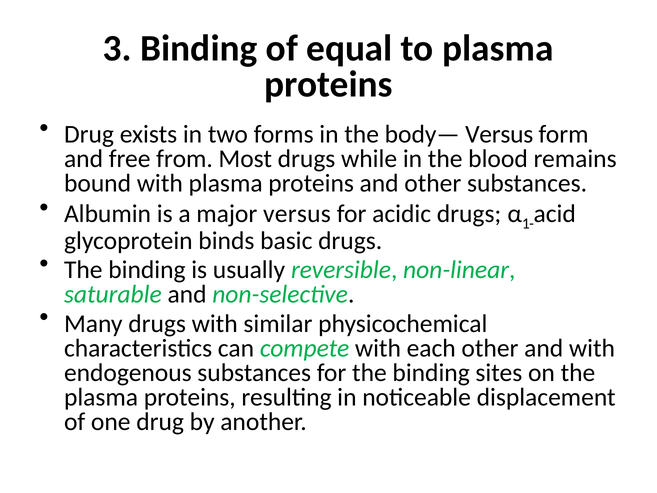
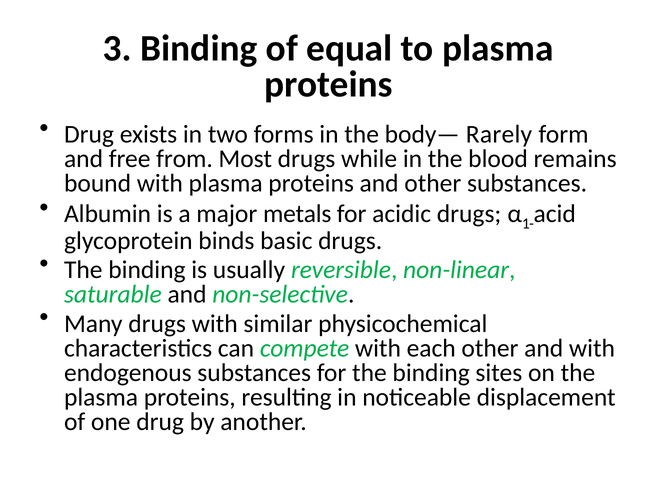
body— Versus: Versus -> Rarely
major versus: versus -> metals
